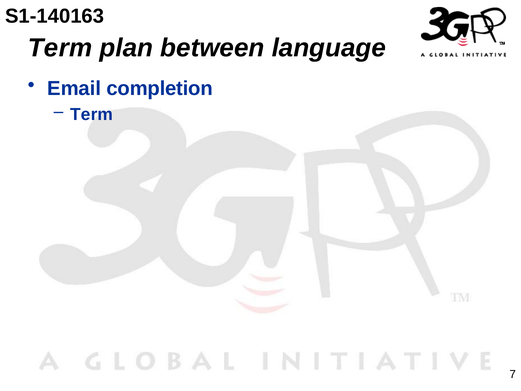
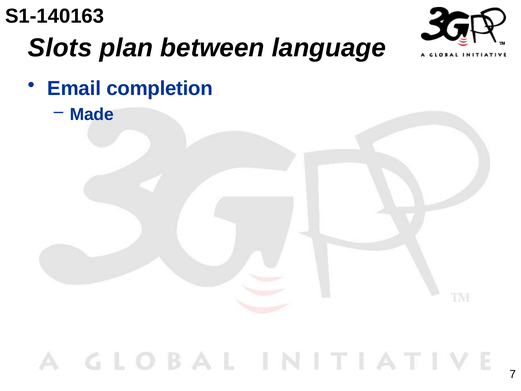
Term at (60, 48): Term -> Slots
Term at (92, 114): Term -> Made
